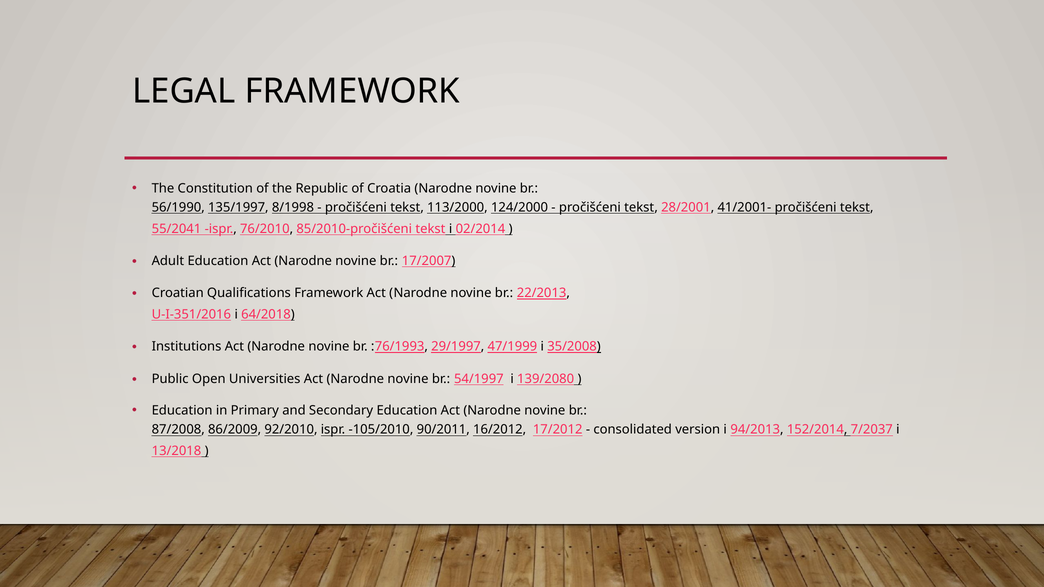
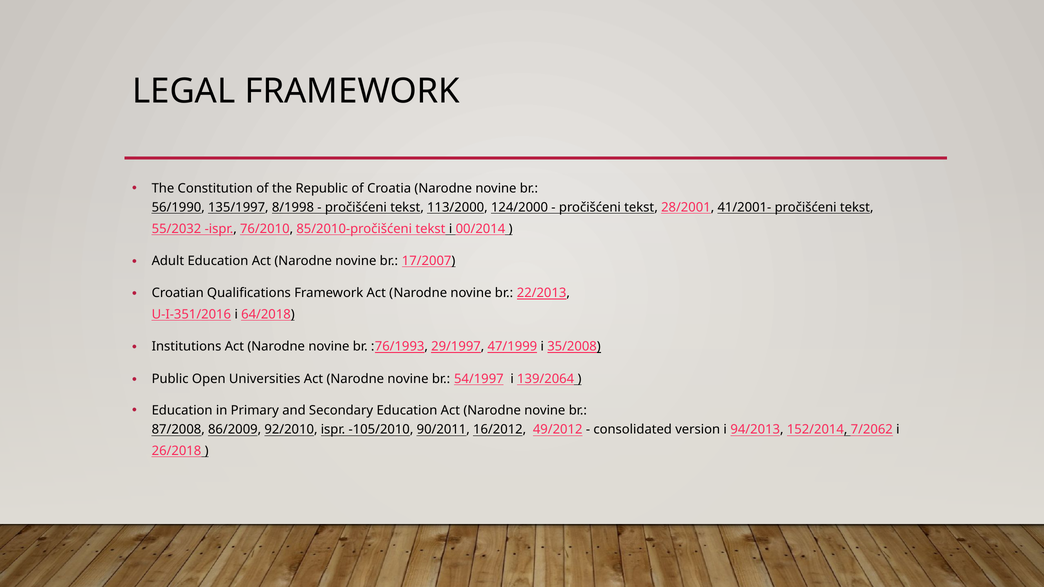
55/2041: 55/2041 -> 55/2032
02/2014: 02/2014 -> 00/2014
139/2080: 139/2080 -> 139/2064
17/2012: 17/2012 -> 49/2012
7/2037: 7/2037 -> 7/2062
13/2018: 13/2018 -> 26/2018
